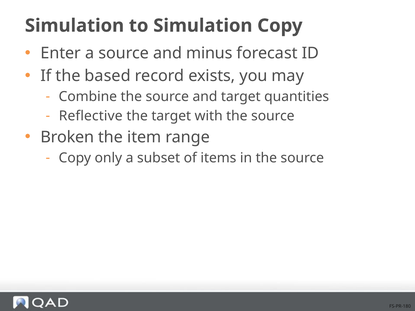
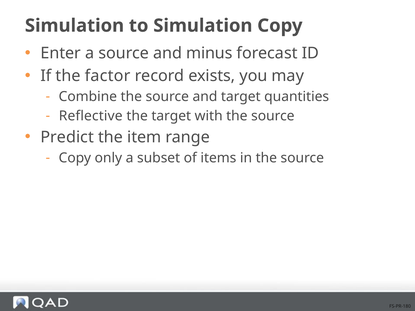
based: based -> factor
Broken: Broken -> Predict
